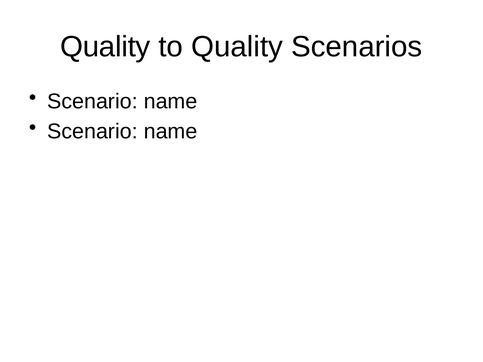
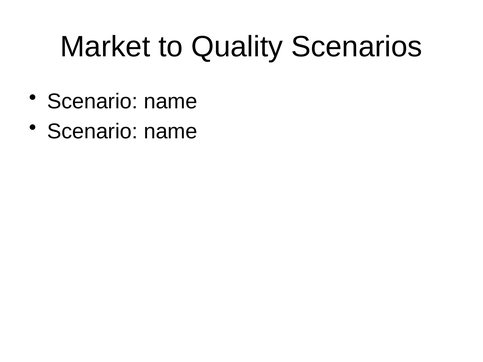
Quality at (105, 47): Quality -> Market
